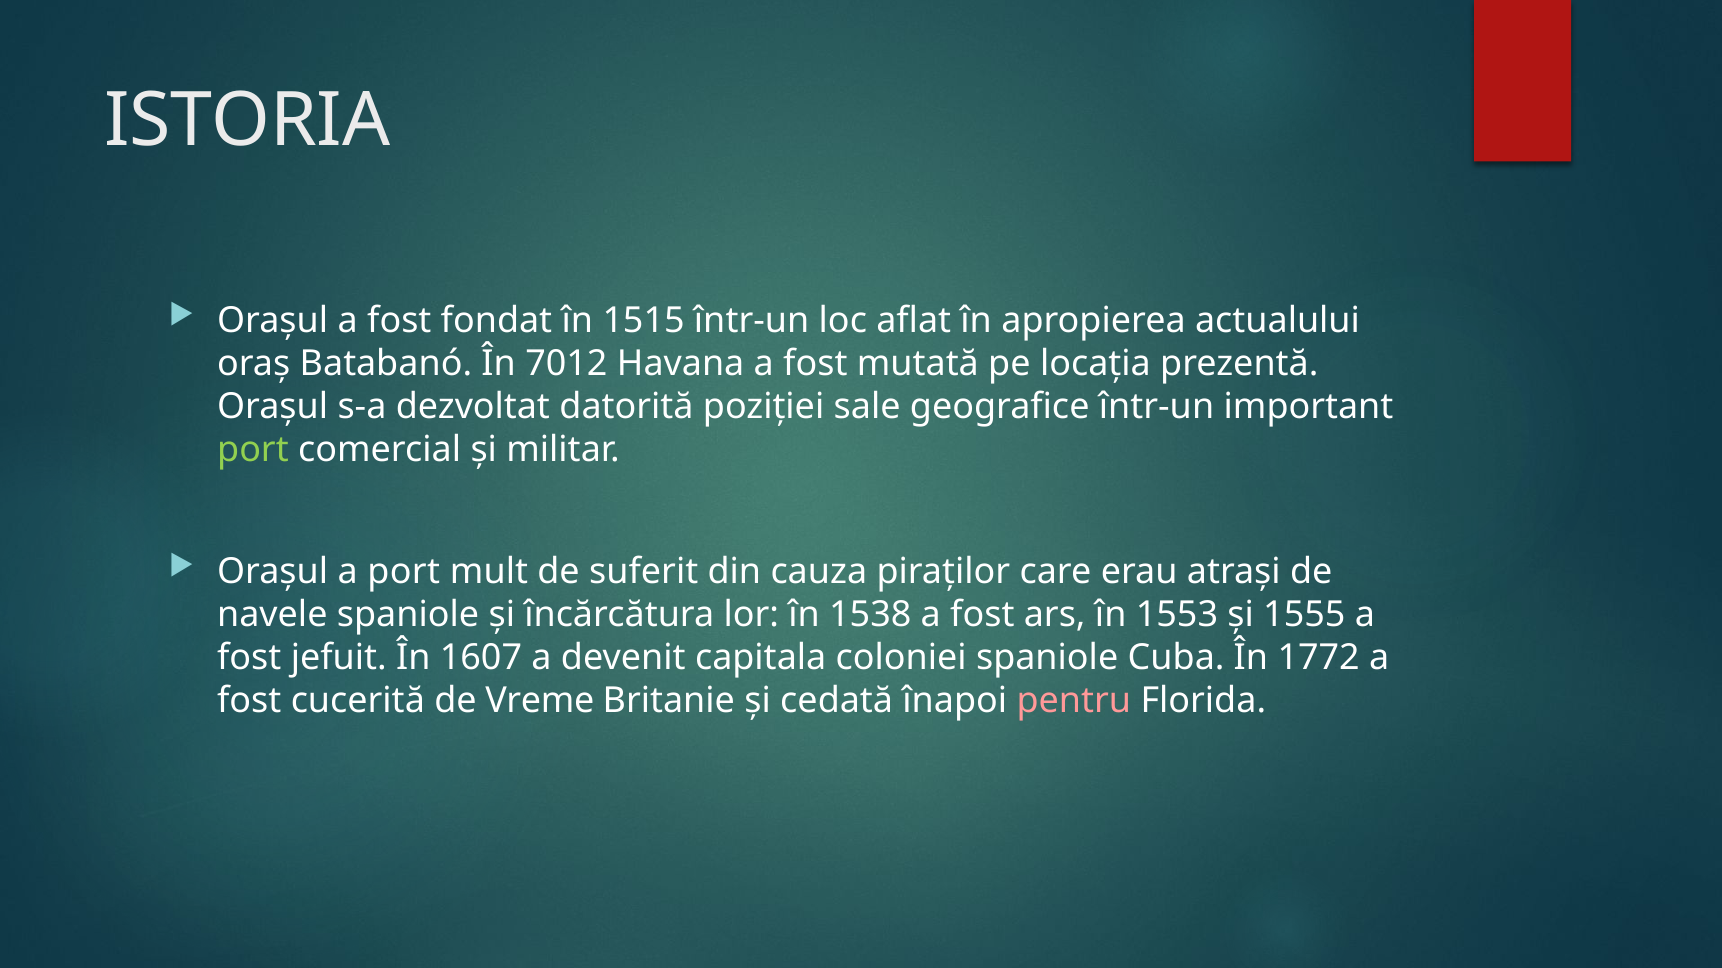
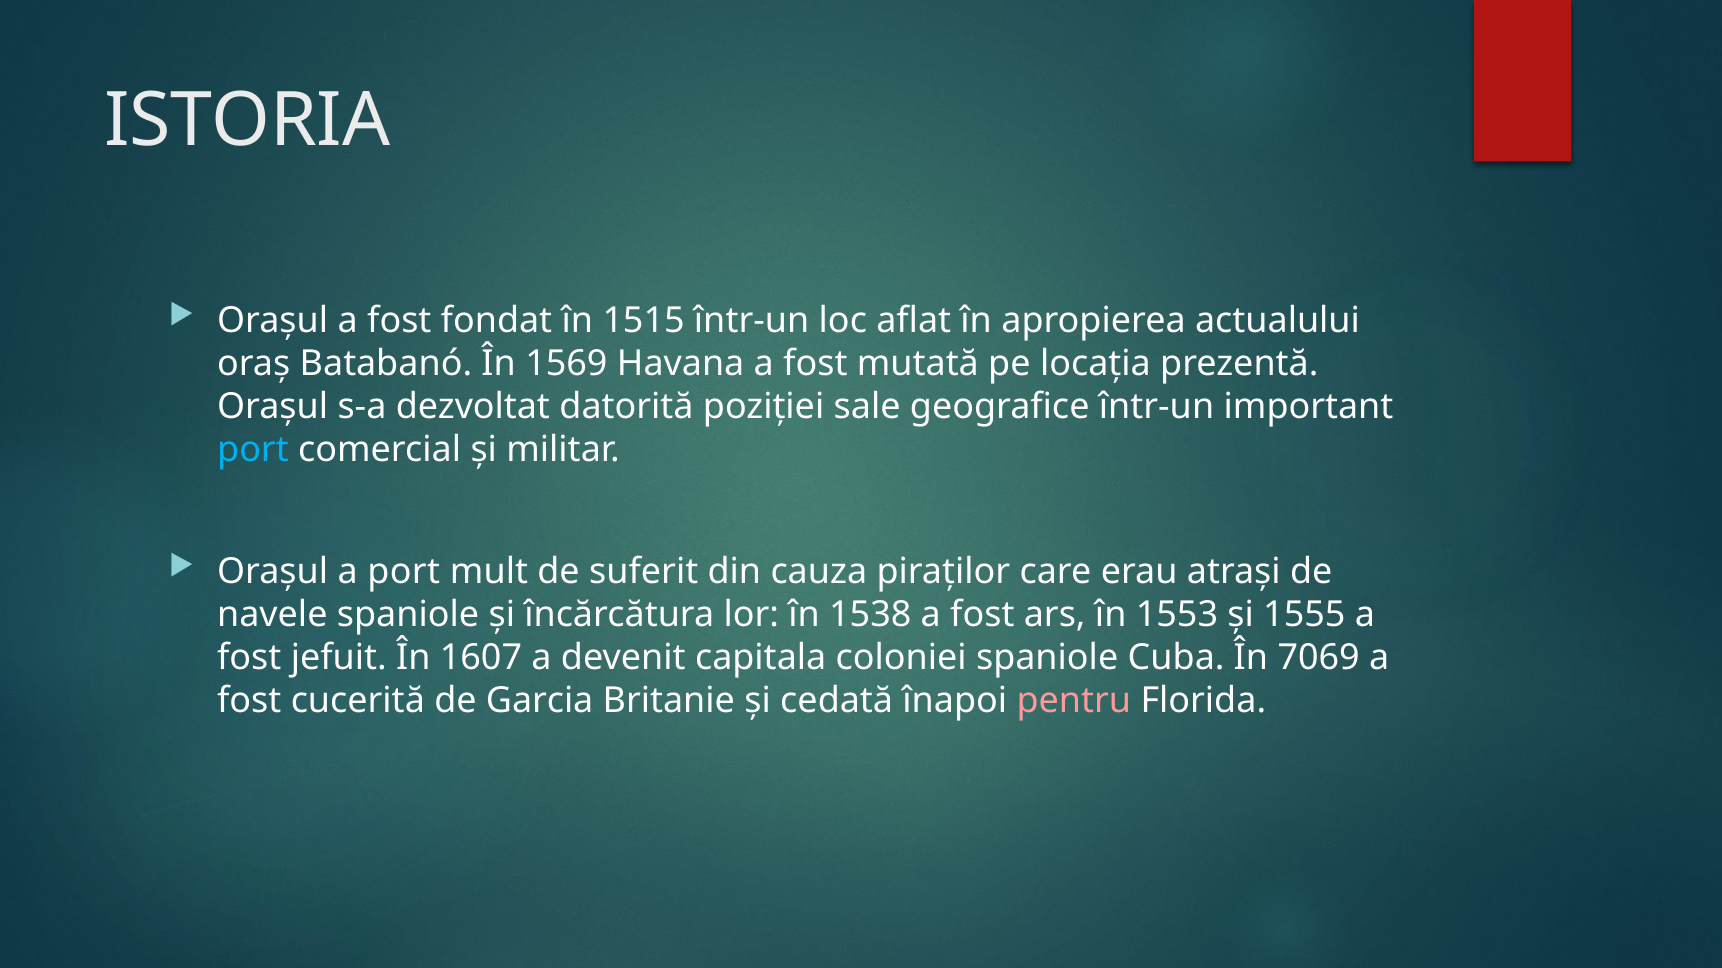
7012: 7012 -> 1569
port at (253, 450) colour: light green -> light blue
1772: 1772 -> 7069
Vreme: Vreme -> Garcia
